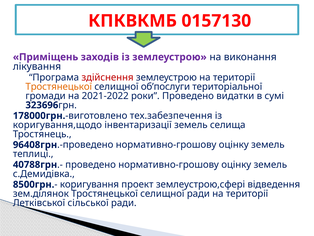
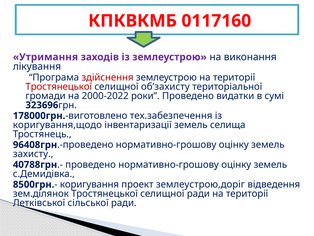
0157130: 0157130 -> 0117160
Приміщень: Приміщень -> Утримання
Тростянецької at (59, 86) colour: orange -> red
об’послуги: об’послуги -> об’захисту
2021-2022: 2021-2022 -> 2000-2022
теплиці: теплиці -> захисту
землеустрою,сфері: землеустрою,сфері -> землеустрою,доріг
